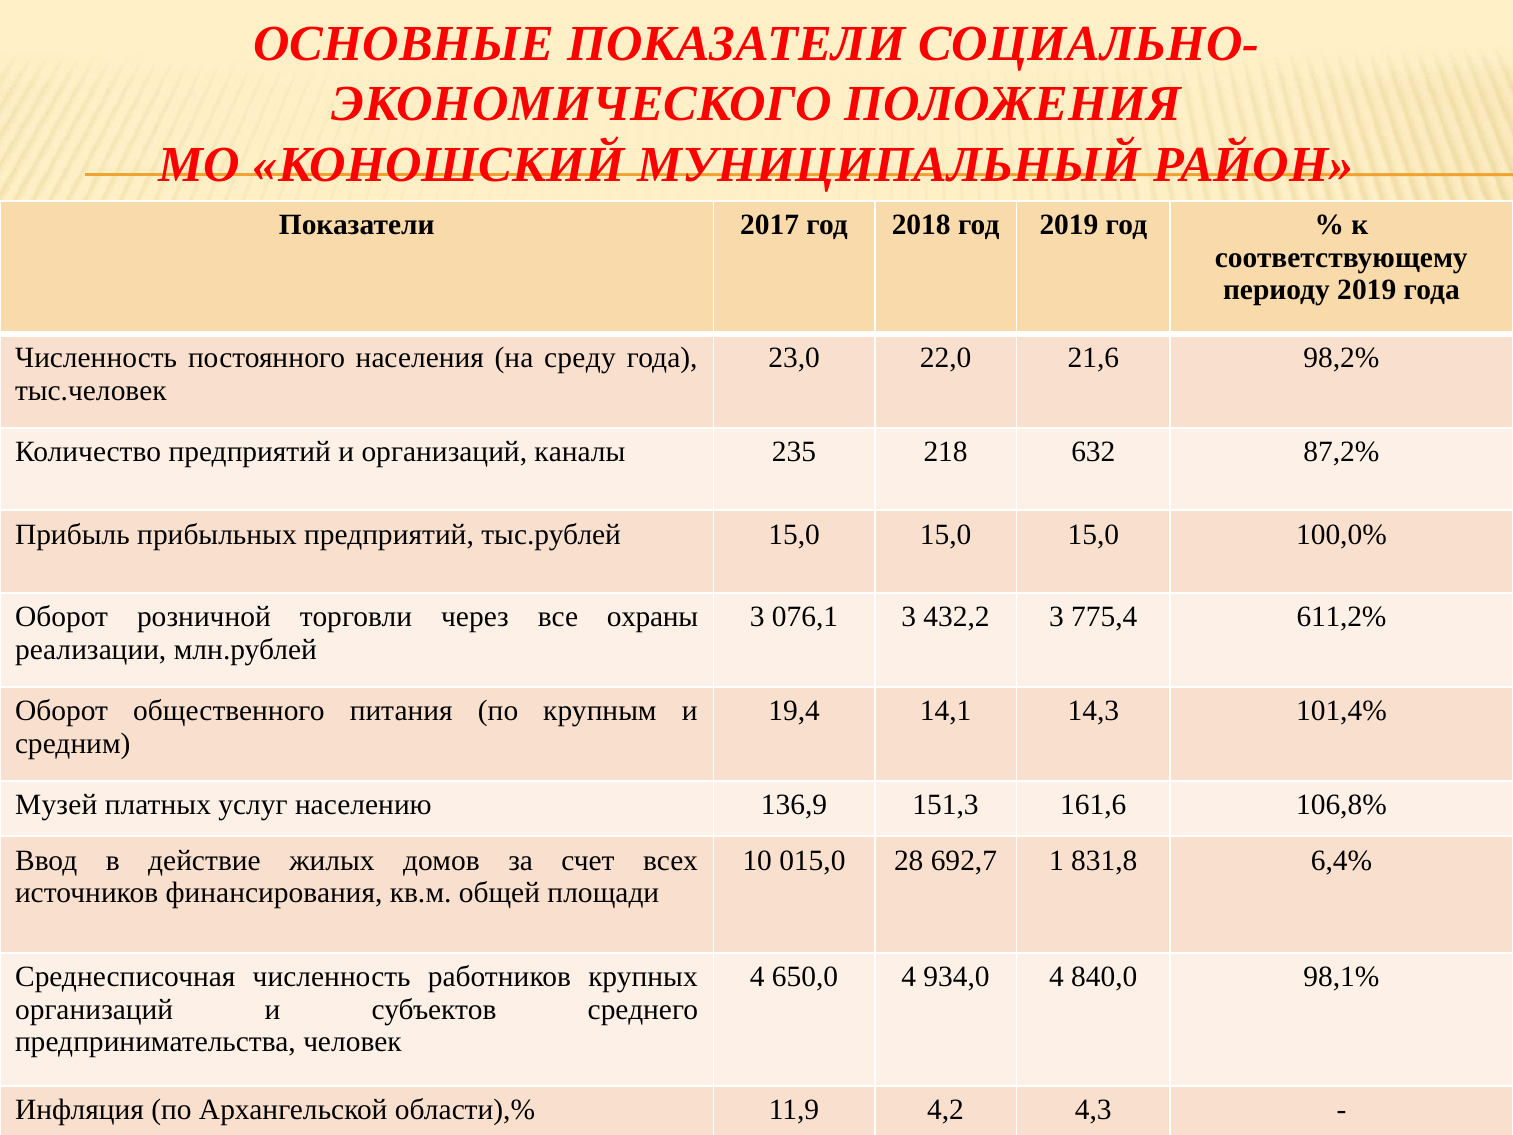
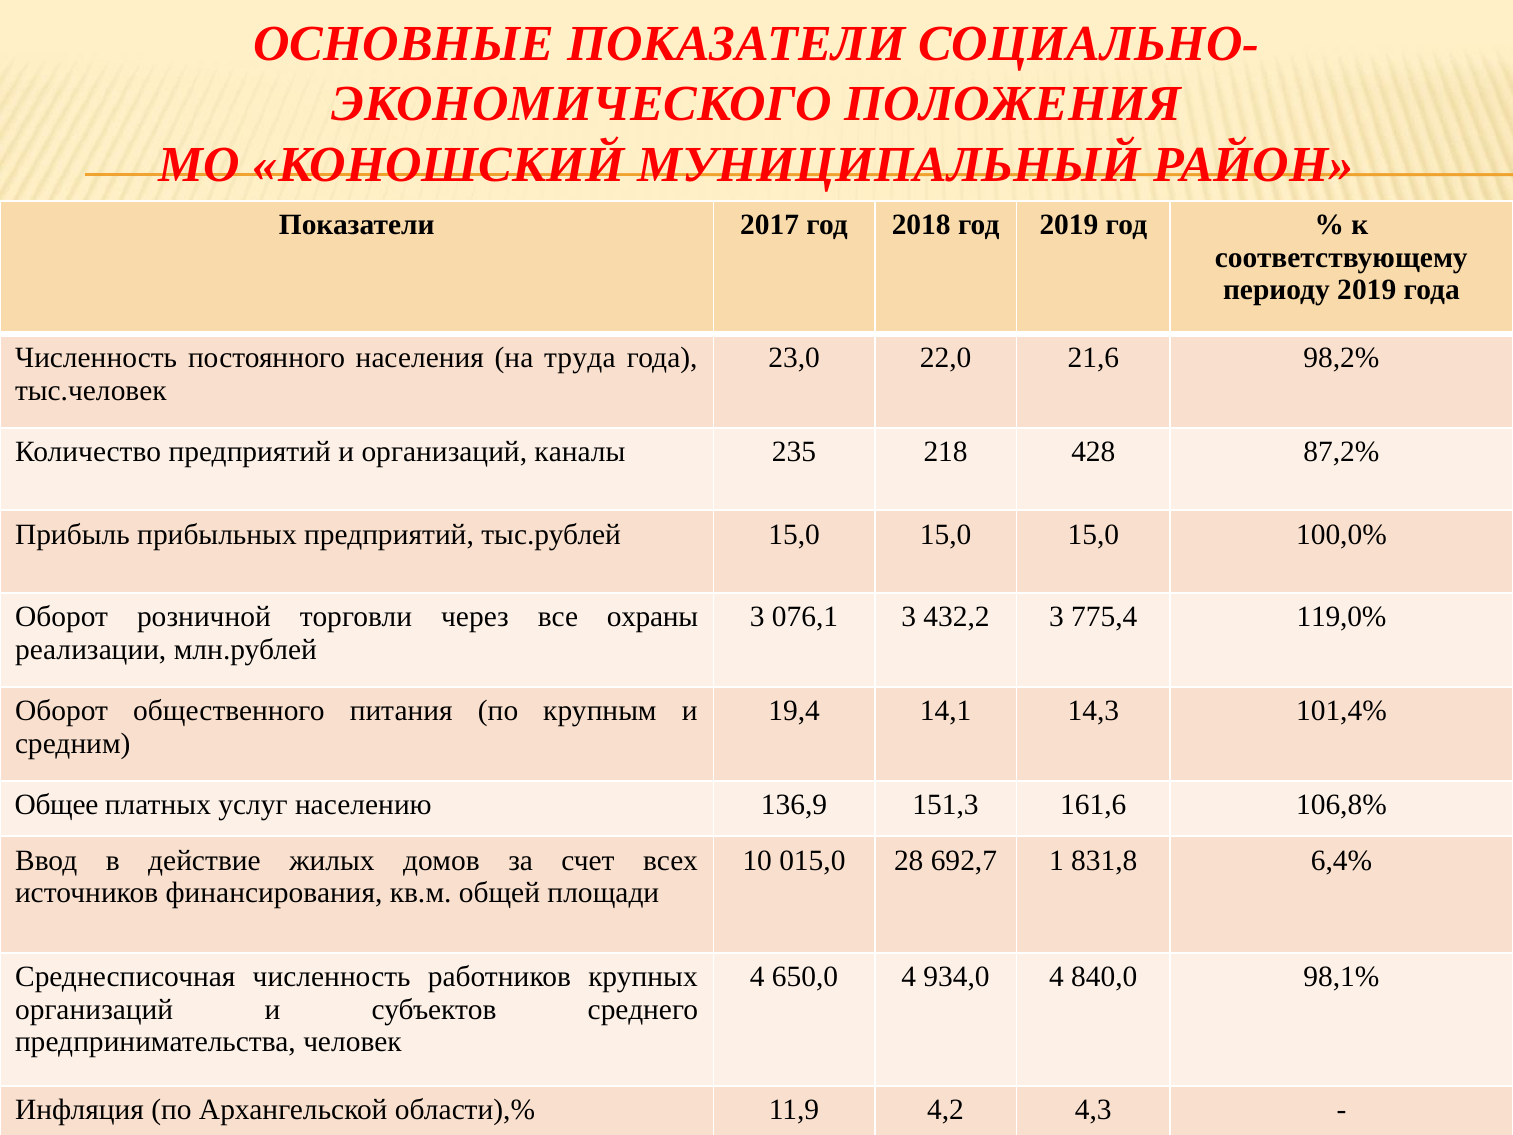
среду: среду -> труда
632: 632 -> 428
611,2%: 611,2% -> 119,0%
Музей: Музей -> Общее
